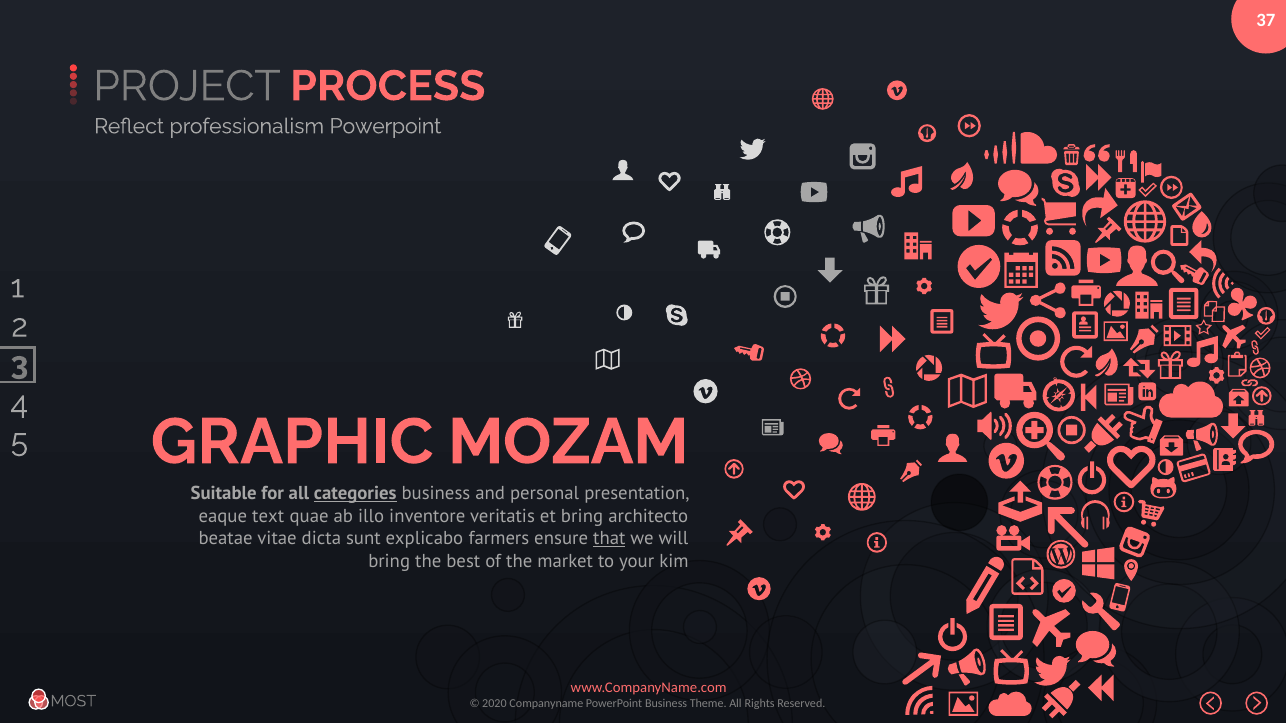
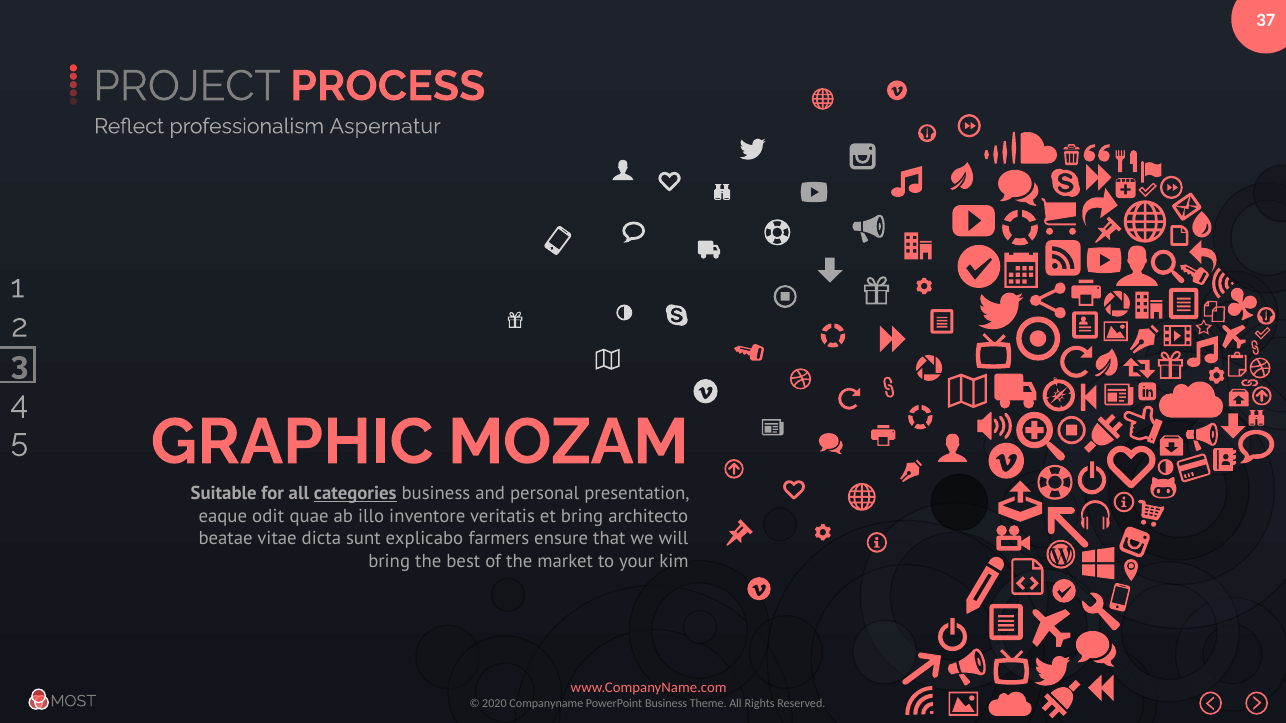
professionalism Powerpoint: Powerpoint -> Aspernatur
text: text -> odit
that underline: present -> none
